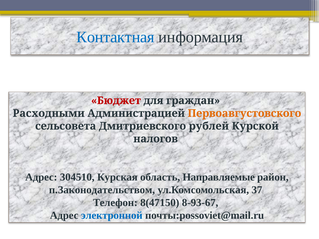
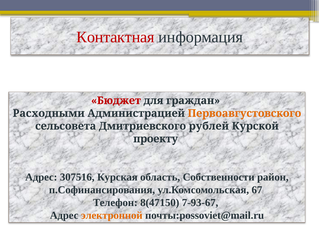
Контактная colour: blue -> red
налогов: налогов -> проекту
304510: 304510 -> 307516
Направляемые: Направляемые -> Собственности
п.Законодательством: п.Законодательством -> п.Софинансирования
37: 37 -> 67
8-93-67: 8-93-67 -> 7-93-67
электронной colour: blue -> orange
